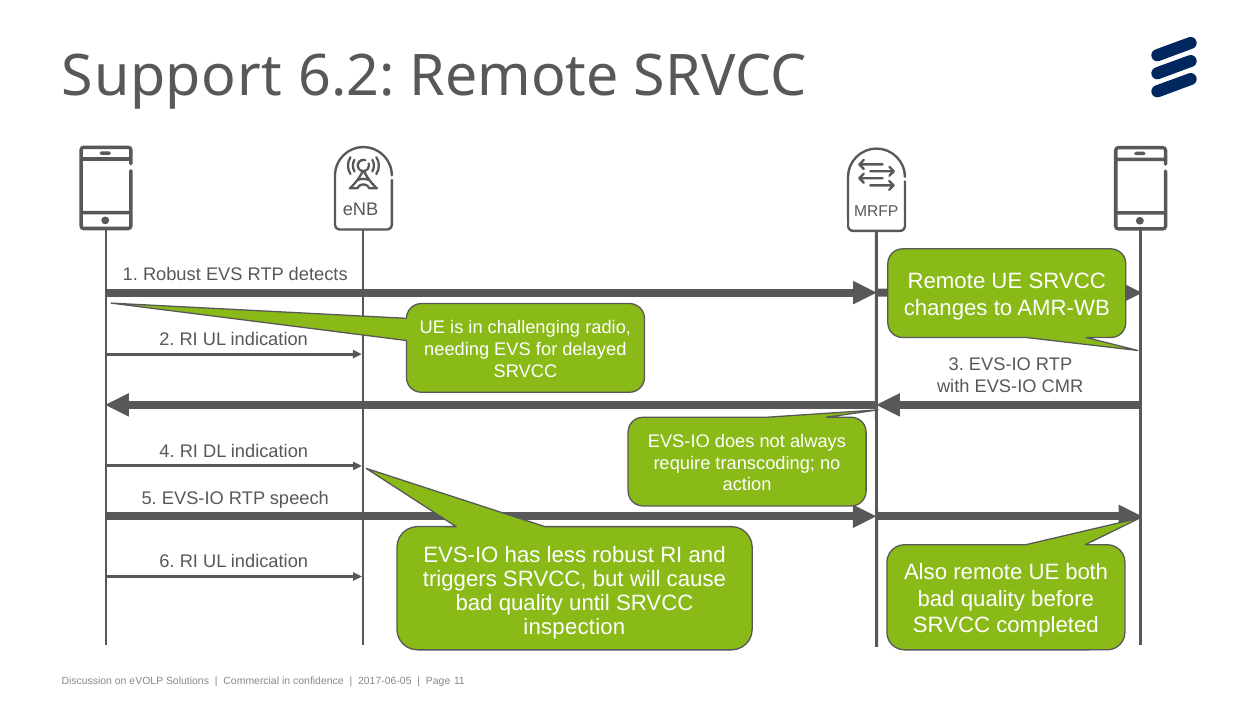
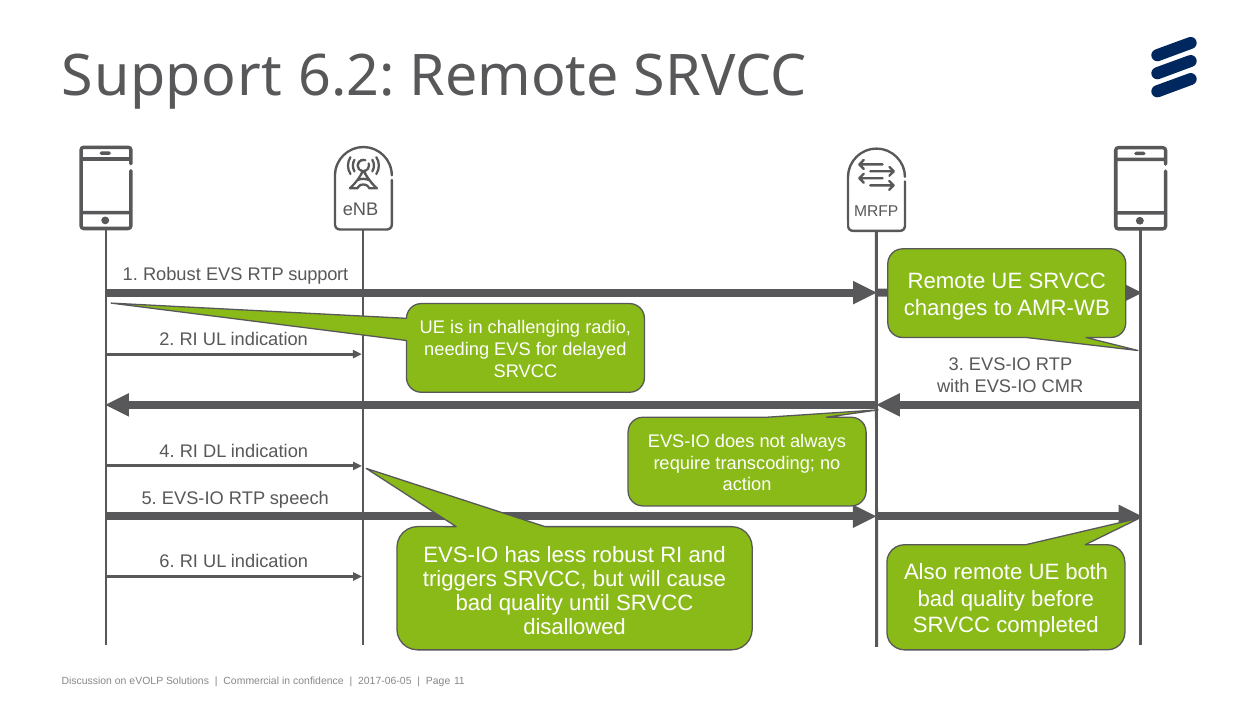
RTP detects: detects -> support
inspection: inspection -> disallowed
